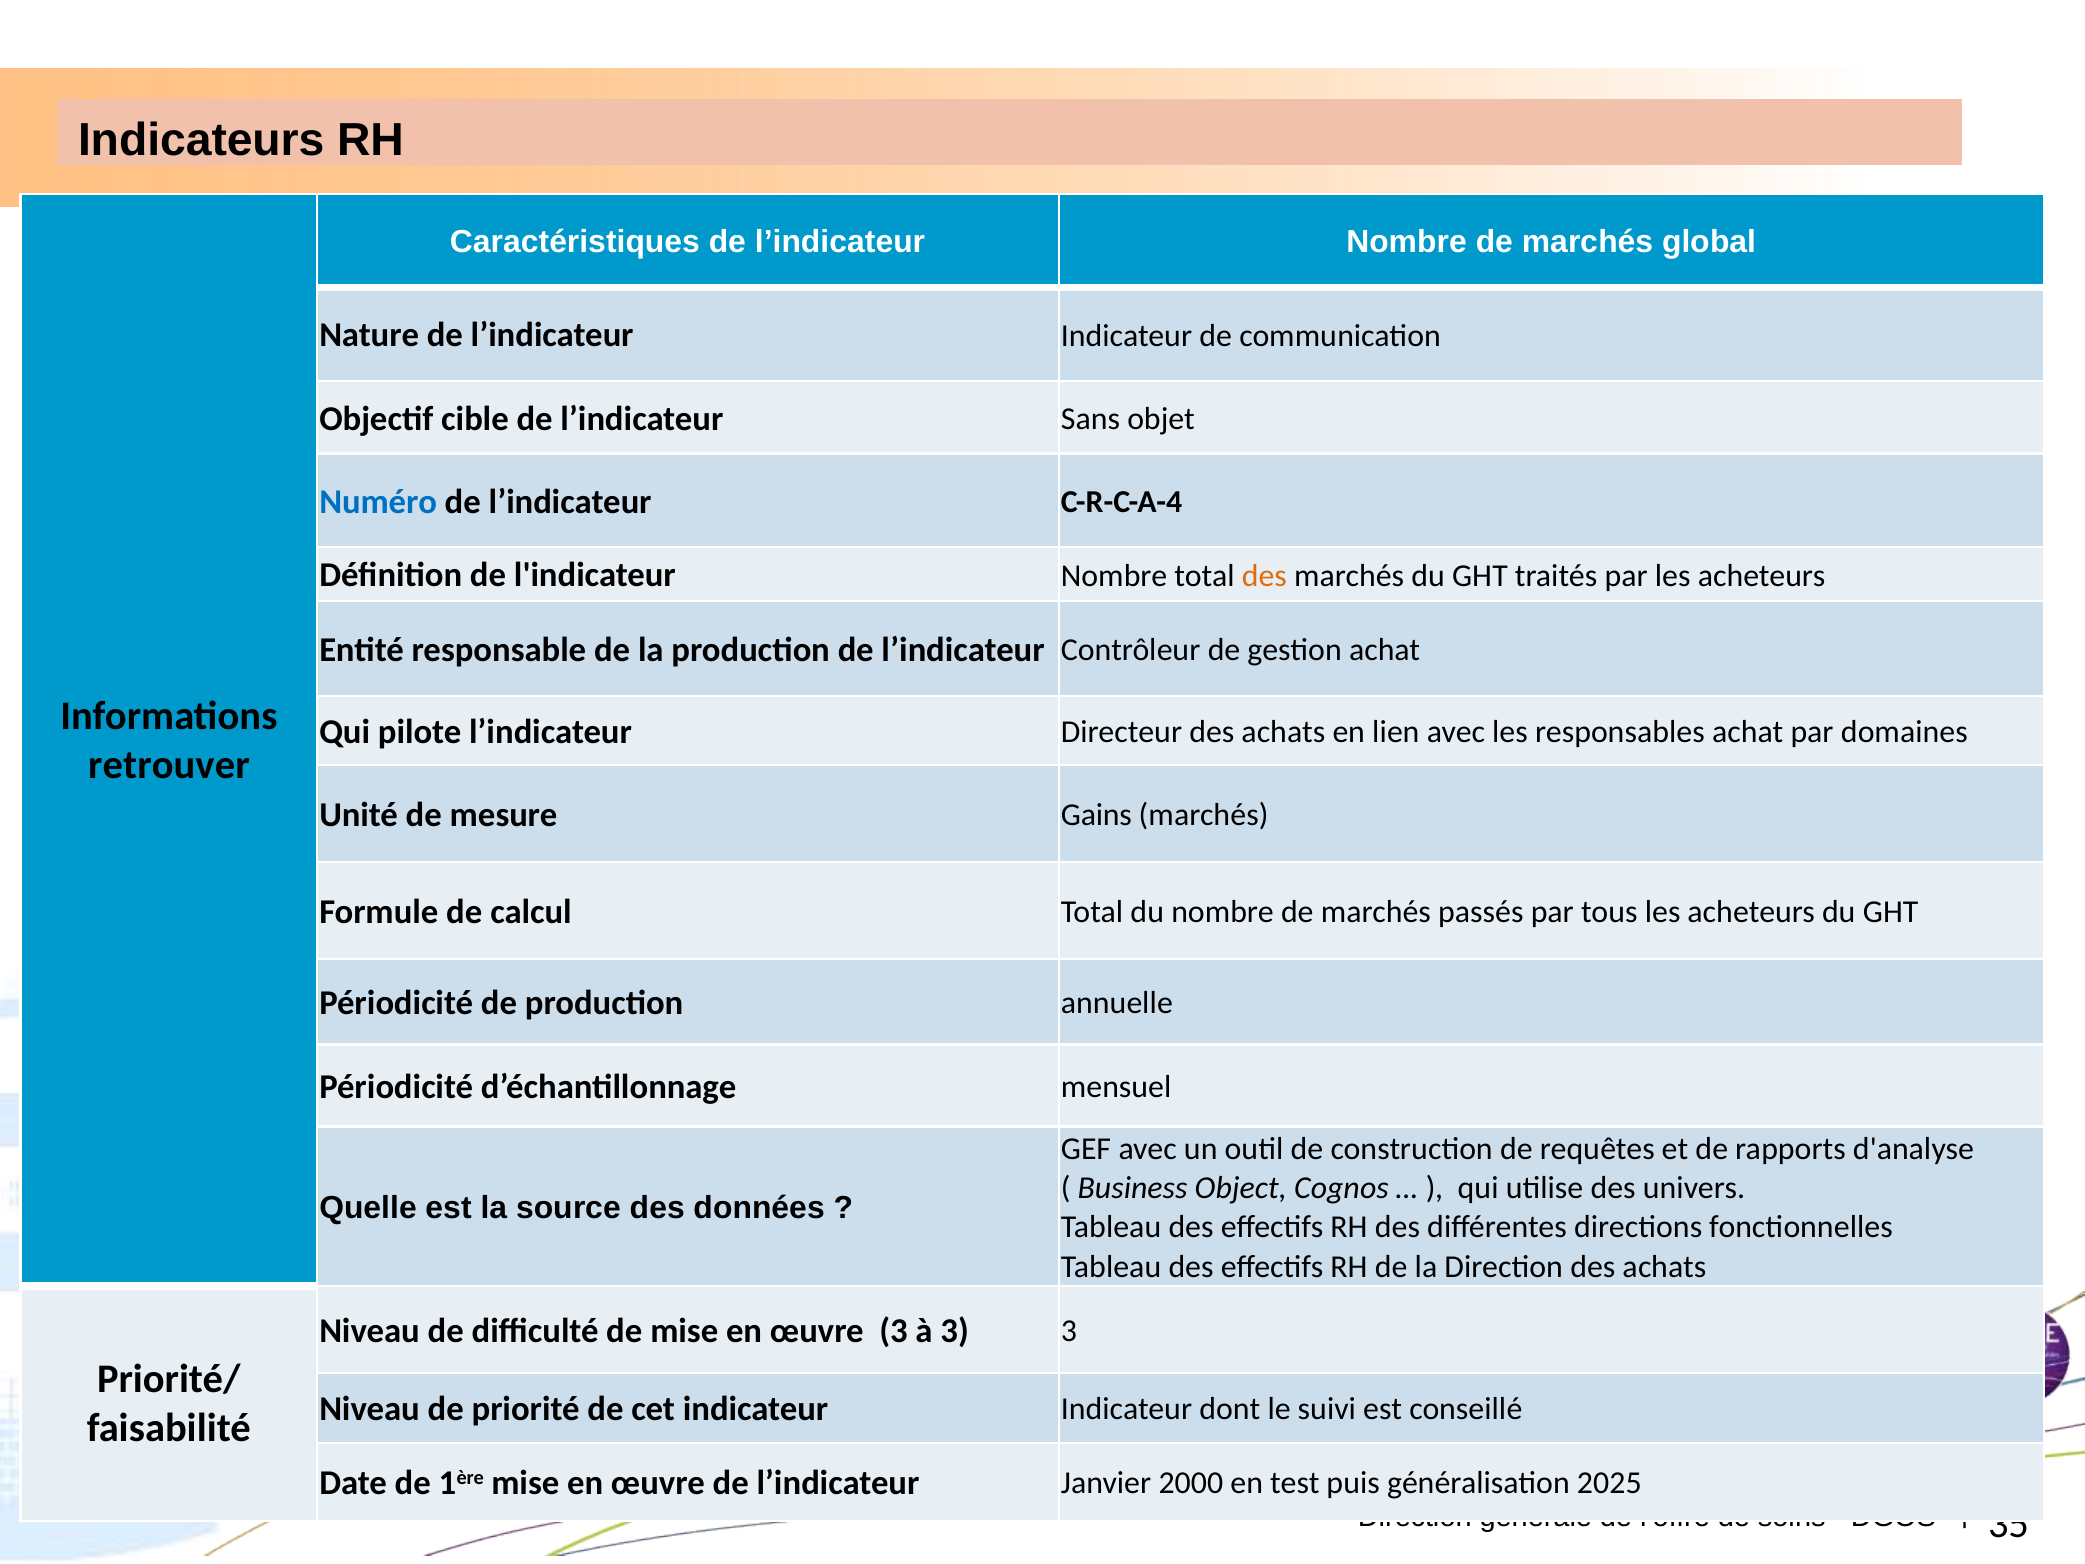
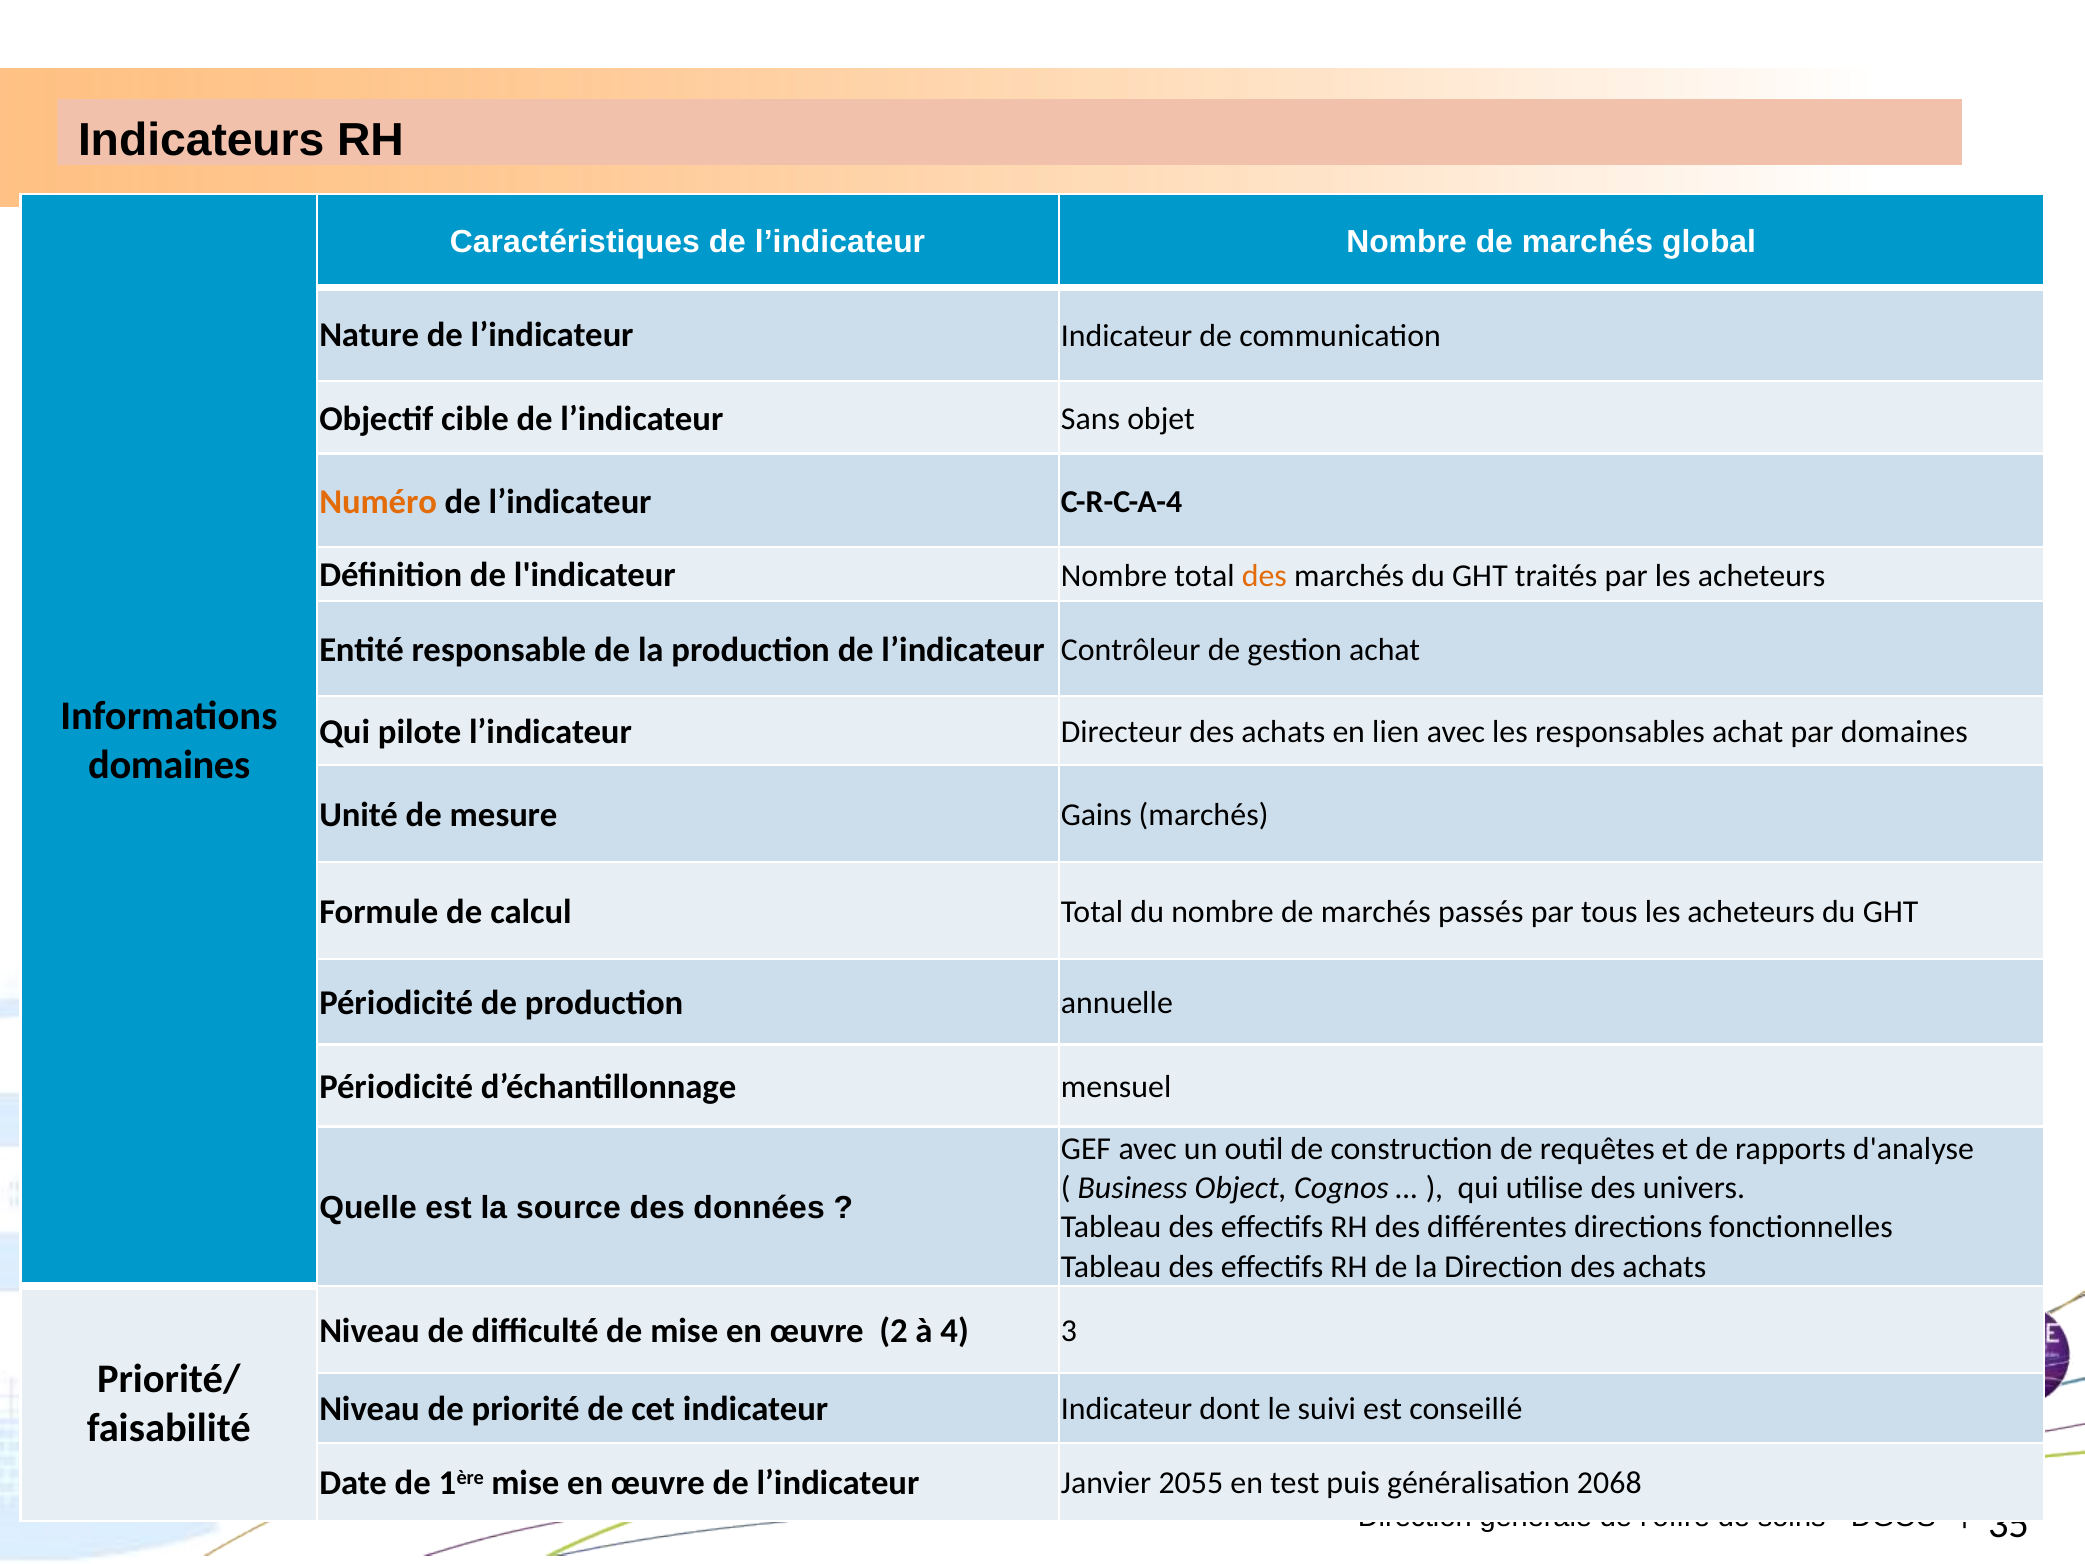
Numéro colour: blue -> orange
retrouver at (169, 765): retrouver -> domaines
œuvre 3: 3 -> 2
à 3: 3 -> 4
2000: 2000 -> 2055
2025: 2025 -> 2068
